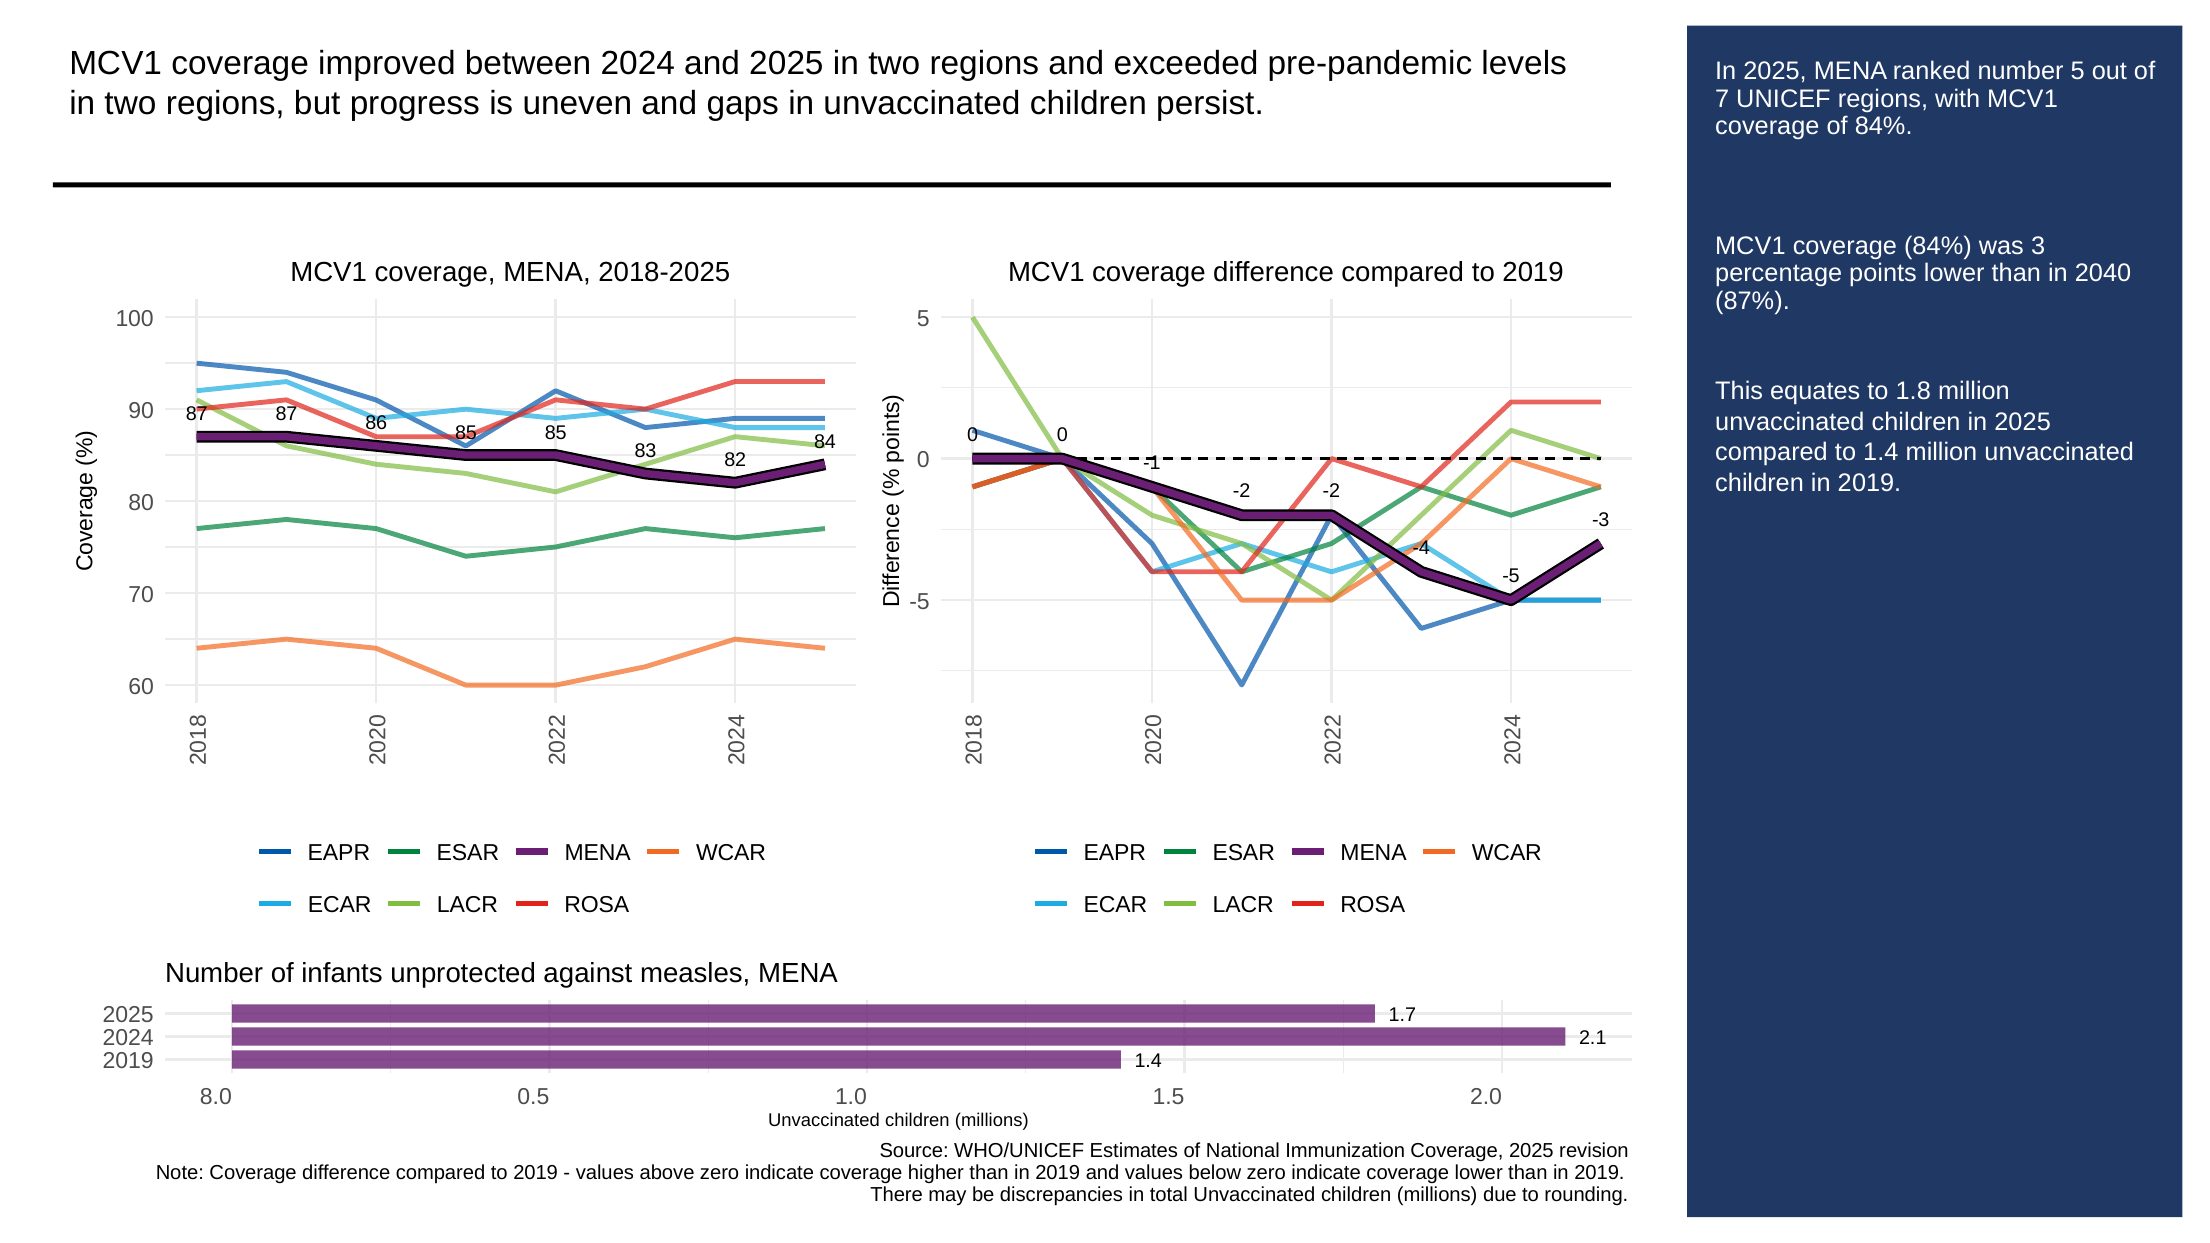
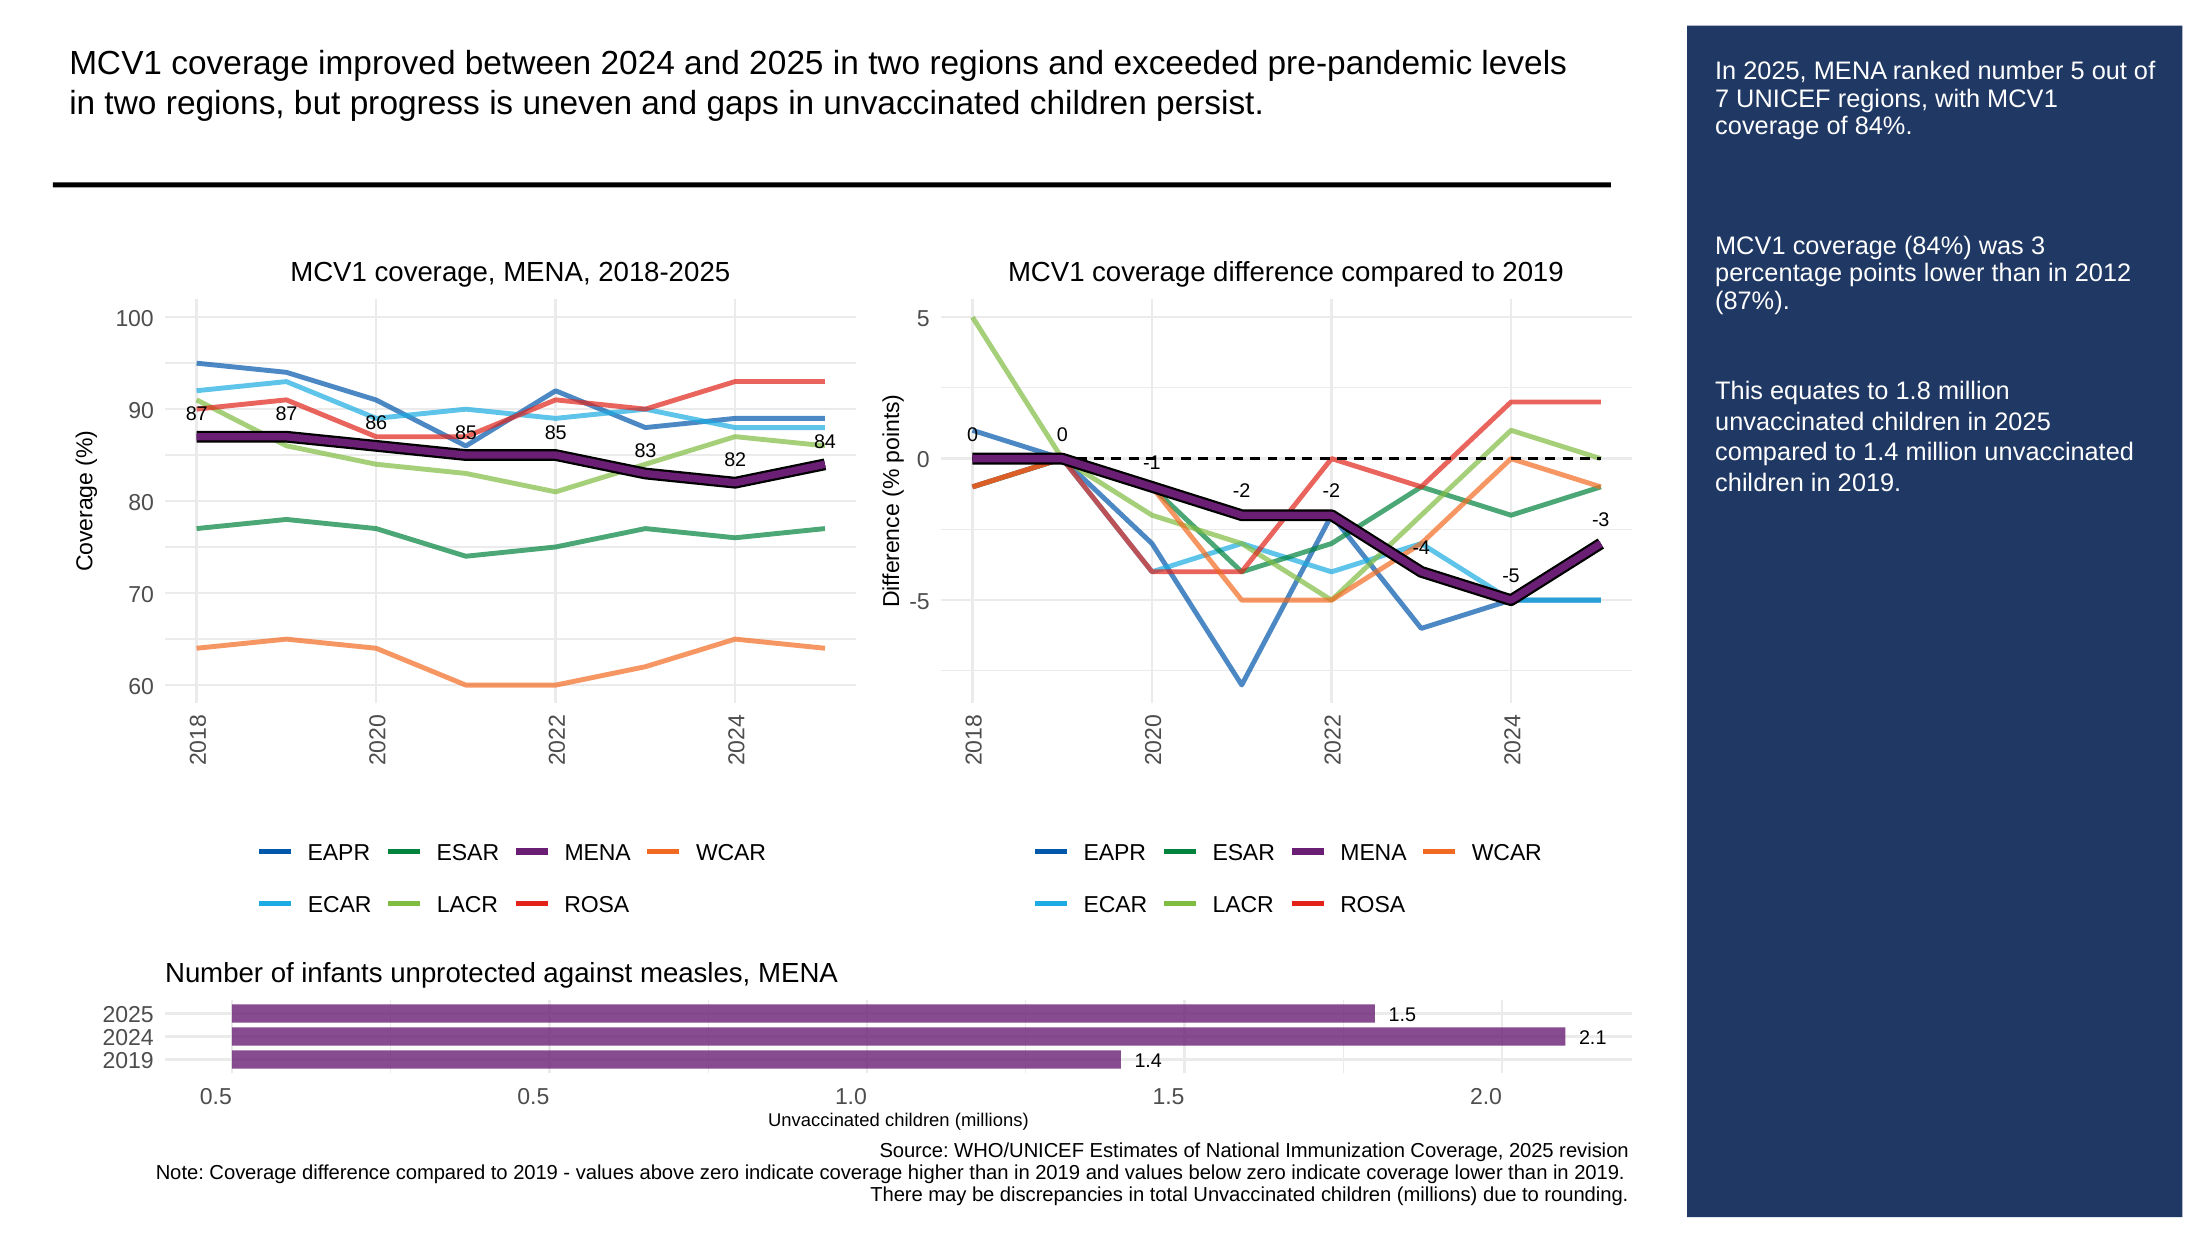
2040: 2040 -> 2012
1.7 at (1402, 1015): 1.7 -> 1.5
8.0 at (216, 1097): 8.0 -> 0.5
